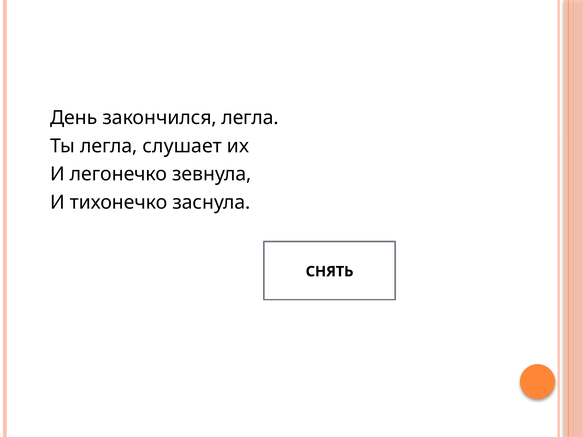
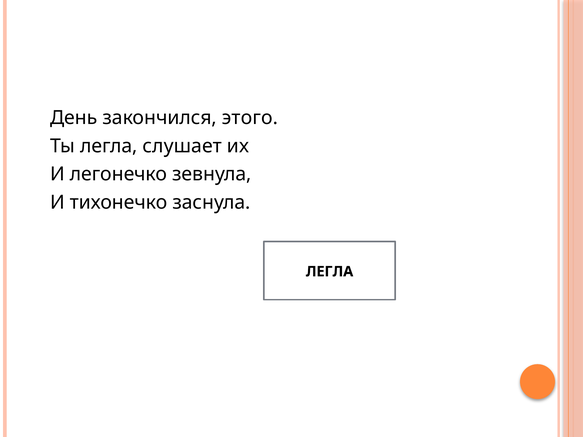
закончился легла: легла -> этого
СНЯТЬ at (330, 272): СНЯТЬ -> ЛЕГЛА
